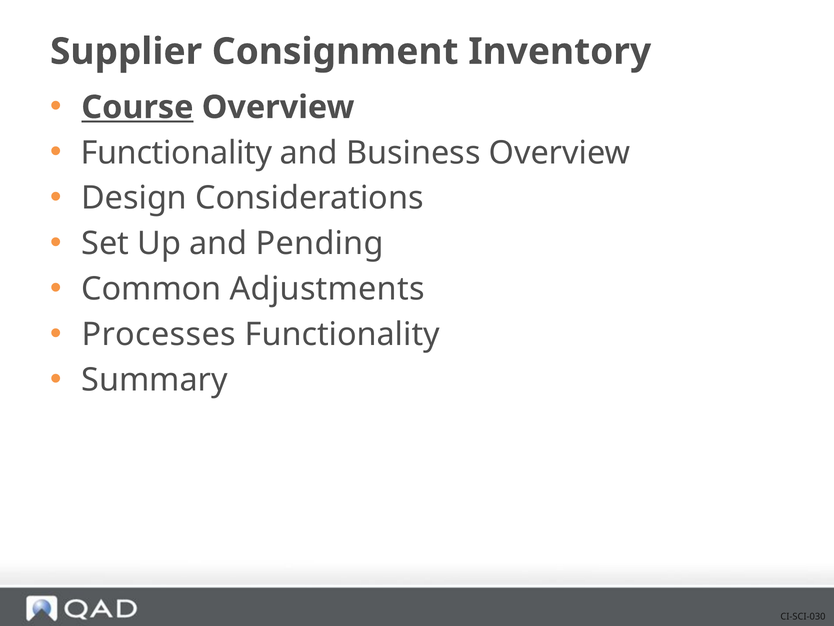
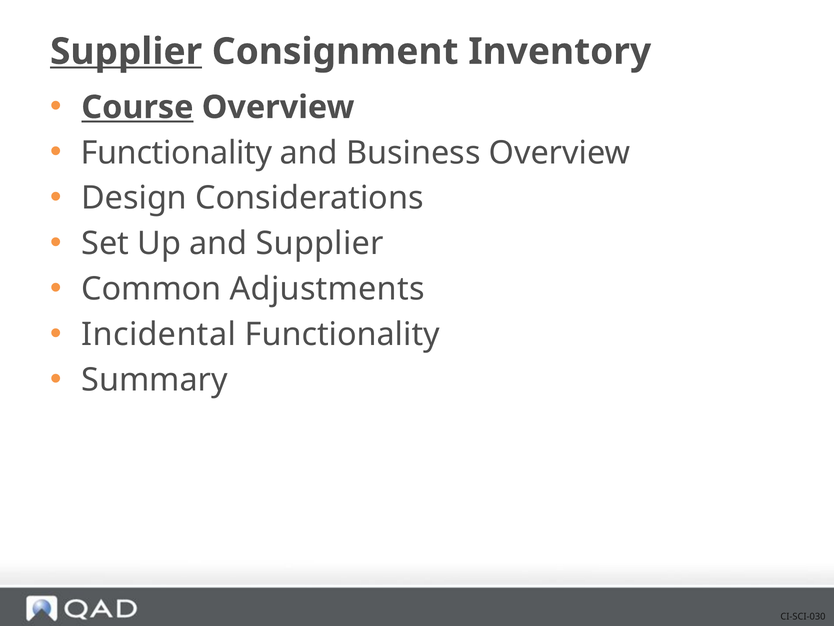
Supplier at (126, 52) underline: none -> present
and Pending: Pending -> Supplier
Processes: Processes -> Incidental
